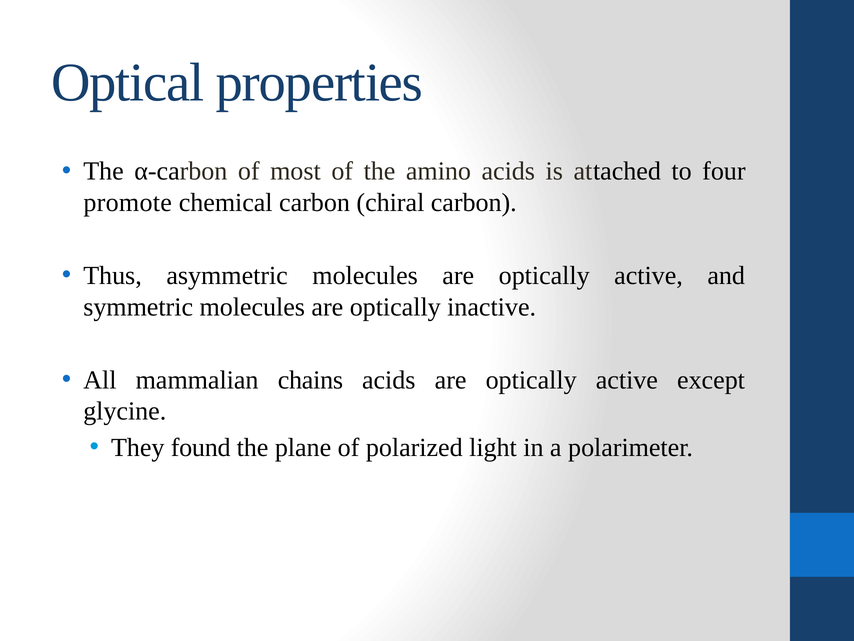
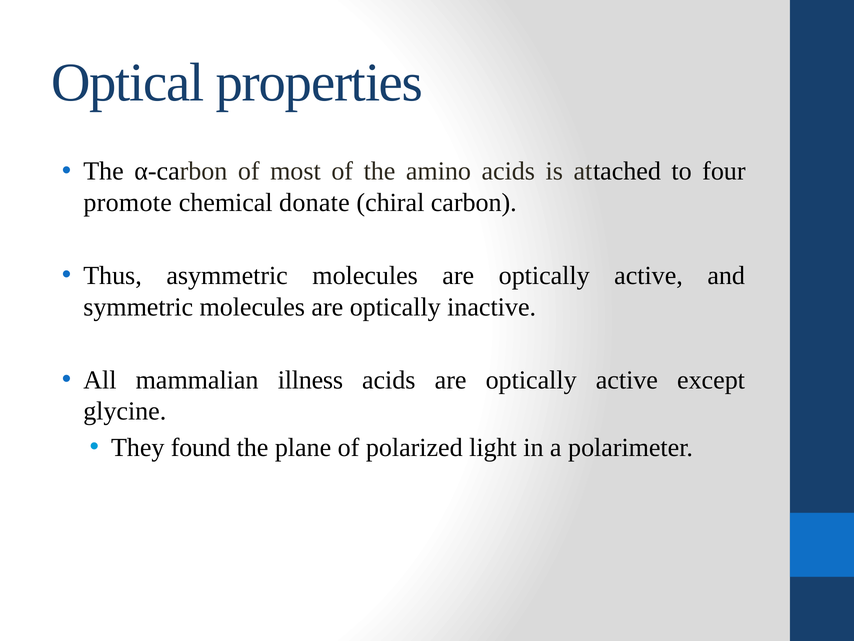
chemical carbon: carbon -> donate
chains: chains -> illness
